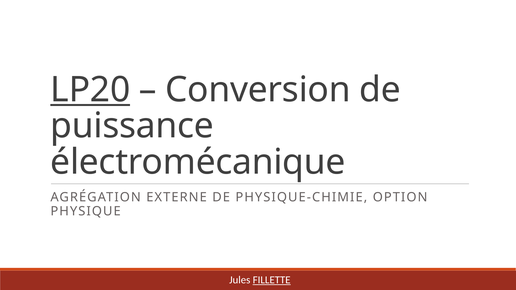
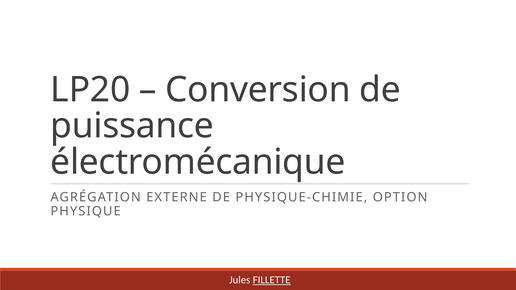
LP20 underline: present -> none
